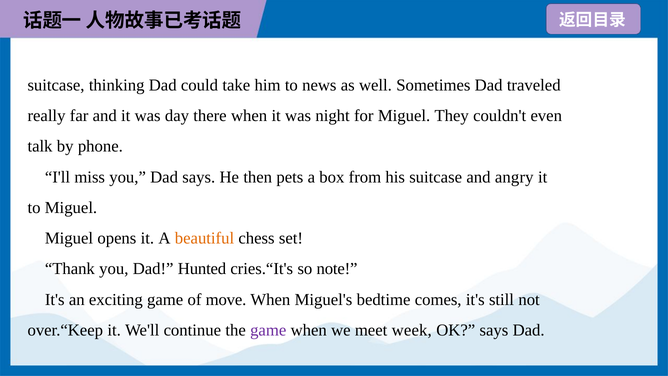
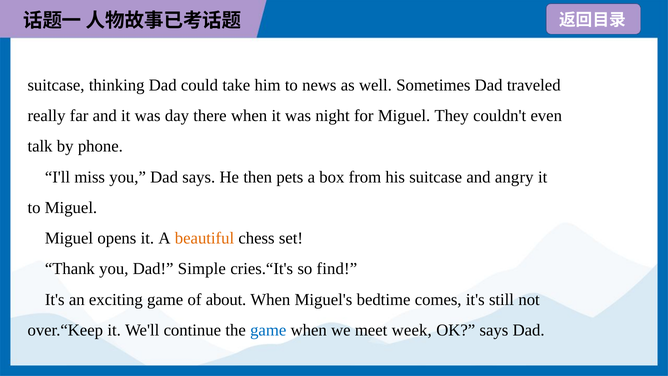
Hunted: Hunted -> Simple
note: note -> find
move: move -> about
game at (268, 330) colour: purple -> blue
